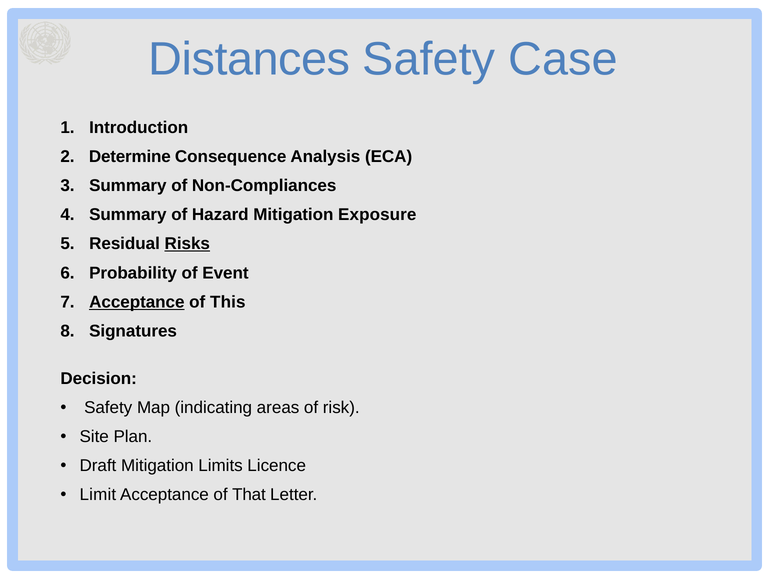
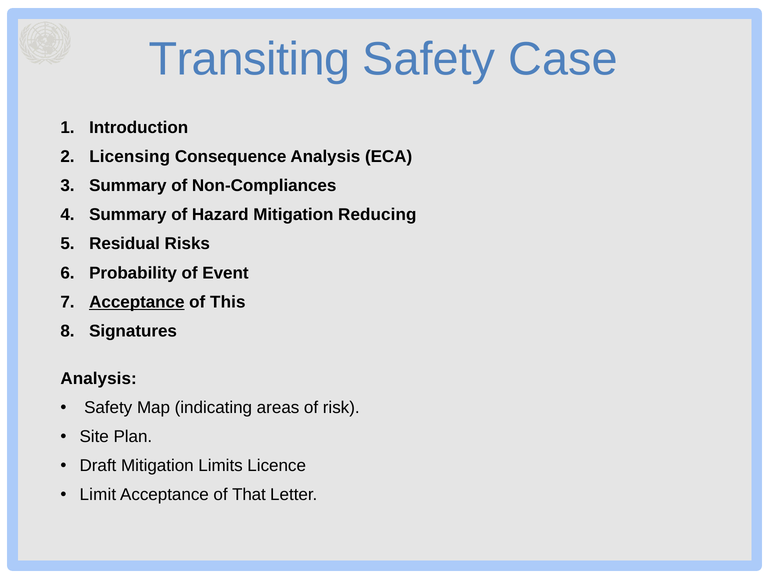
Distances: Distances -> Transiting
Determine: Determine -> Licensing
Exposure: Exposure -> Reducing
Risks underline: present -> none
Decision at (99, 379): Decision -> Analysis
